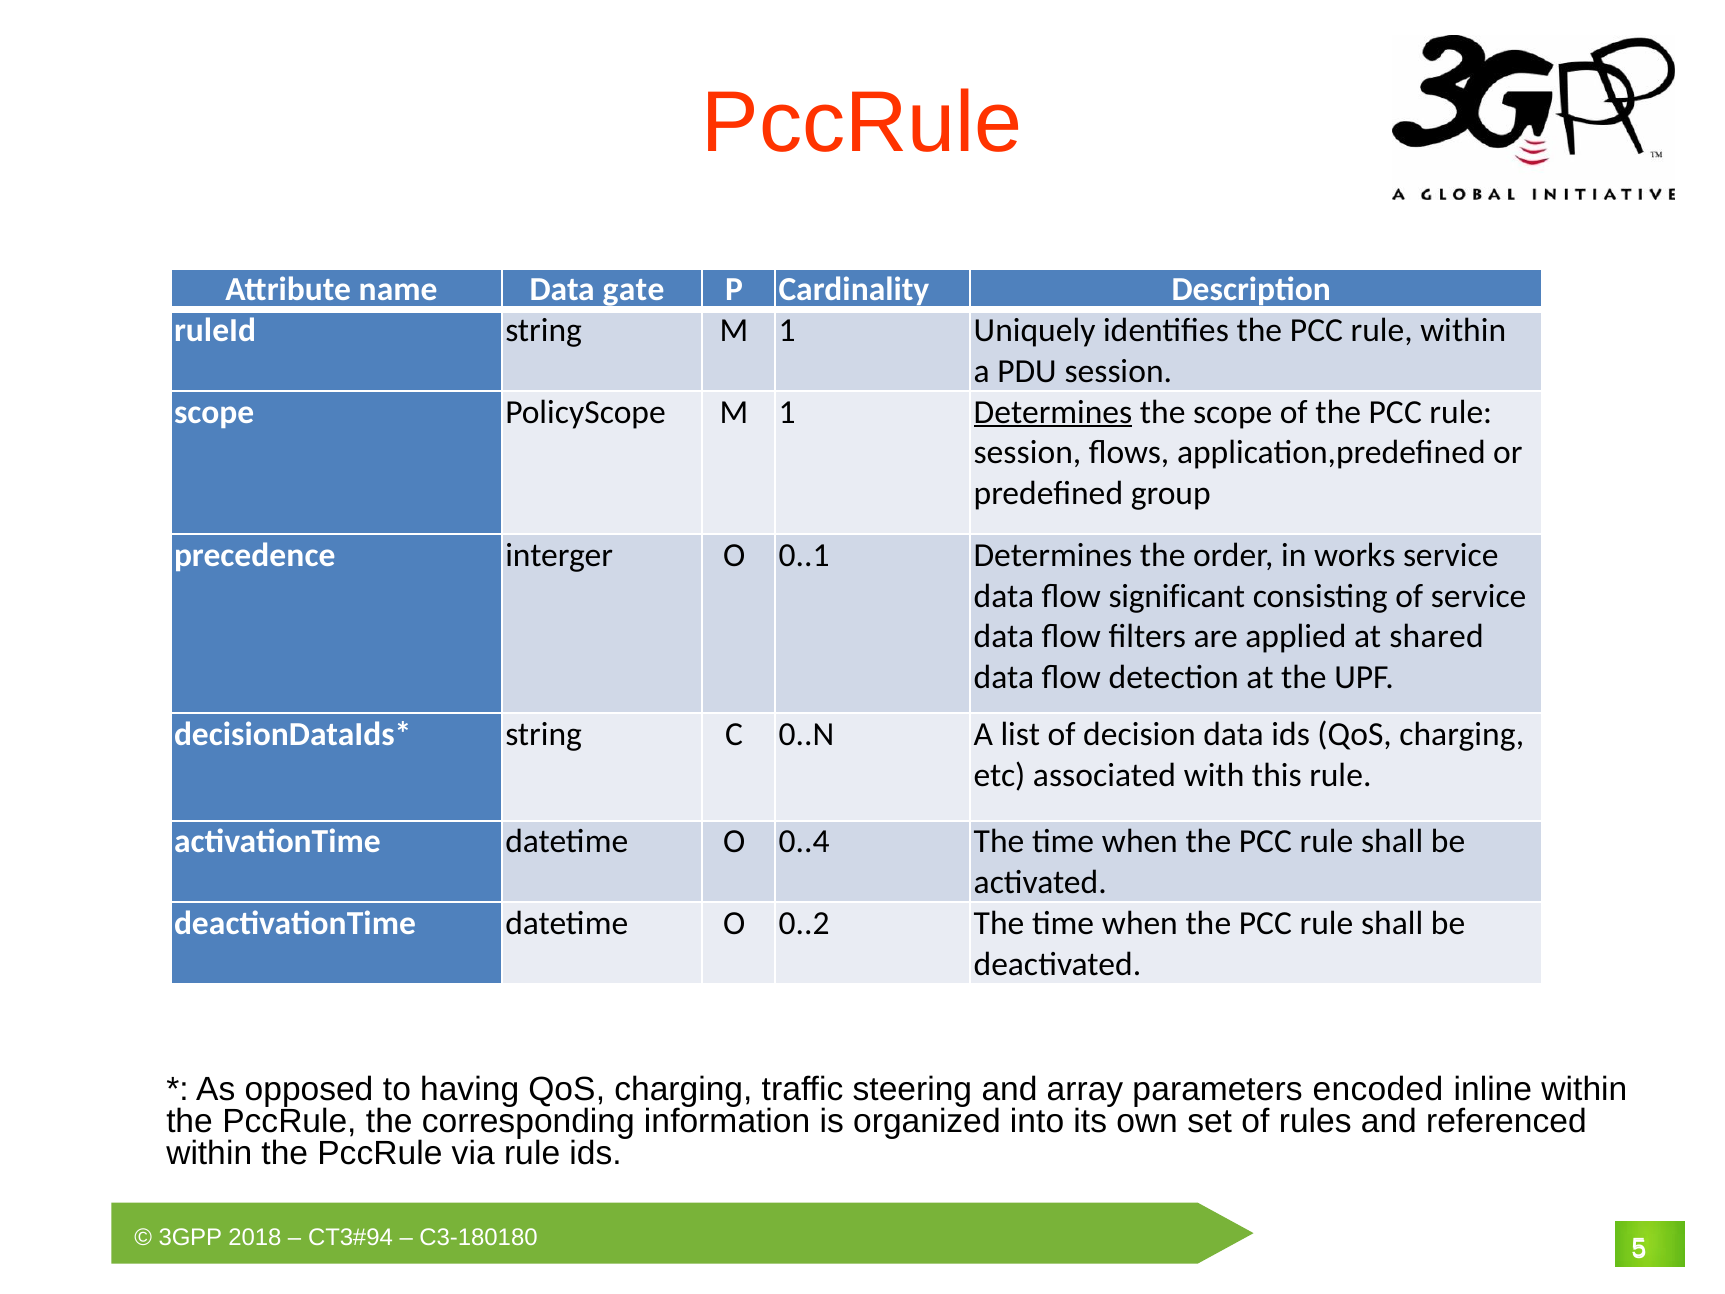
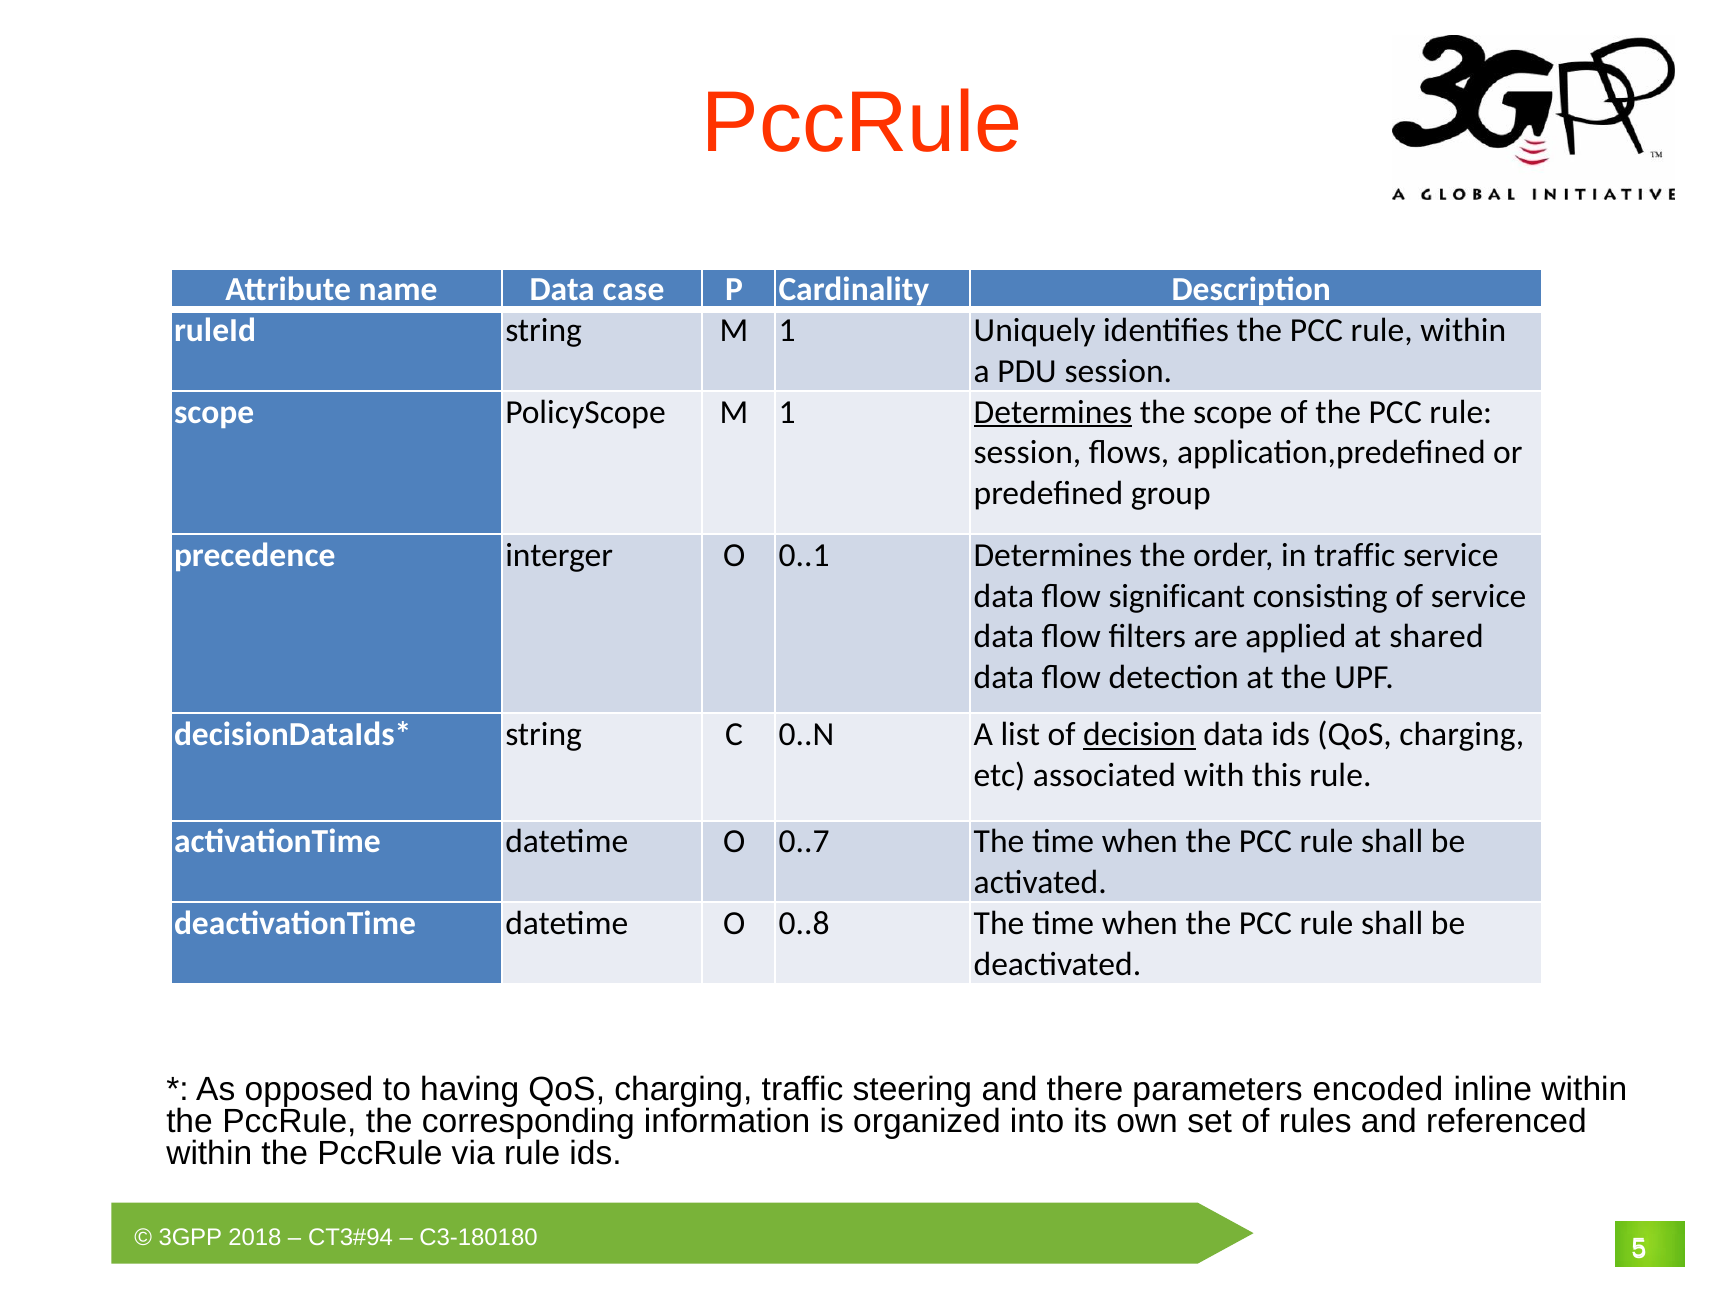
gate: gate -> case
in works: works -> traffic
decision underline: none -> present
0..4: 0..4 -> 0..7
0..2: 0..2 -> 0..8
array: array -> there
